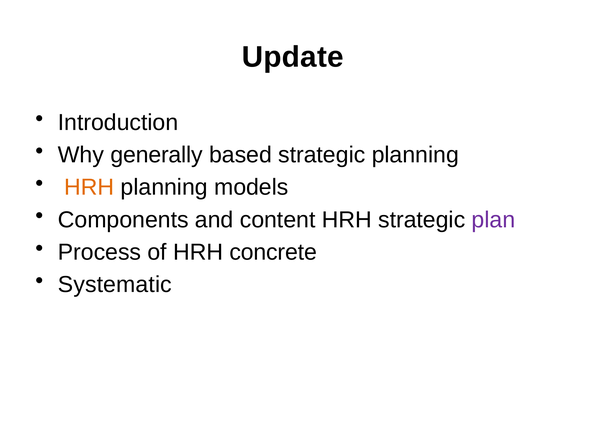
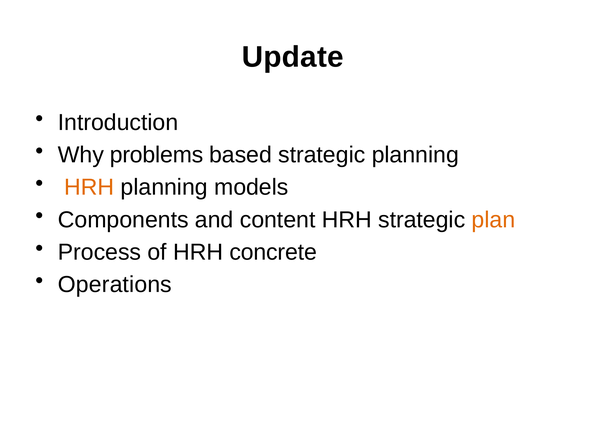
generally: generally -> problems
plan colour: purple -> orange
Systematic: Systematic -> Operations
